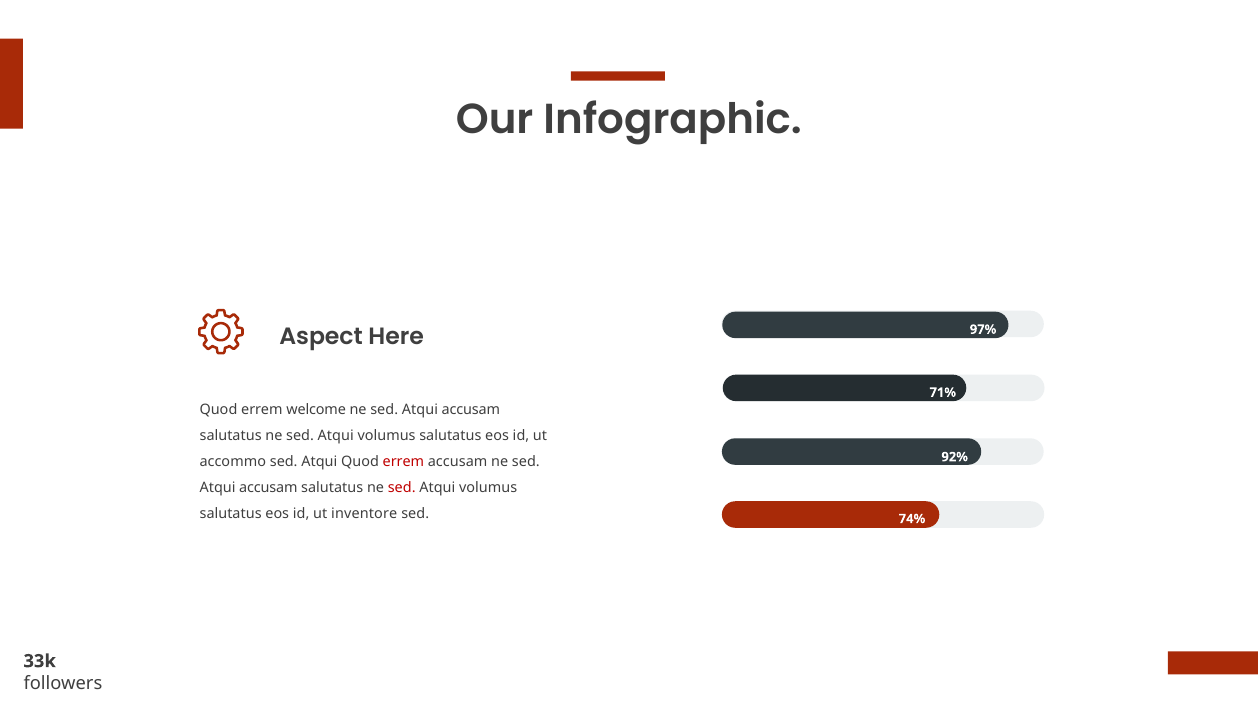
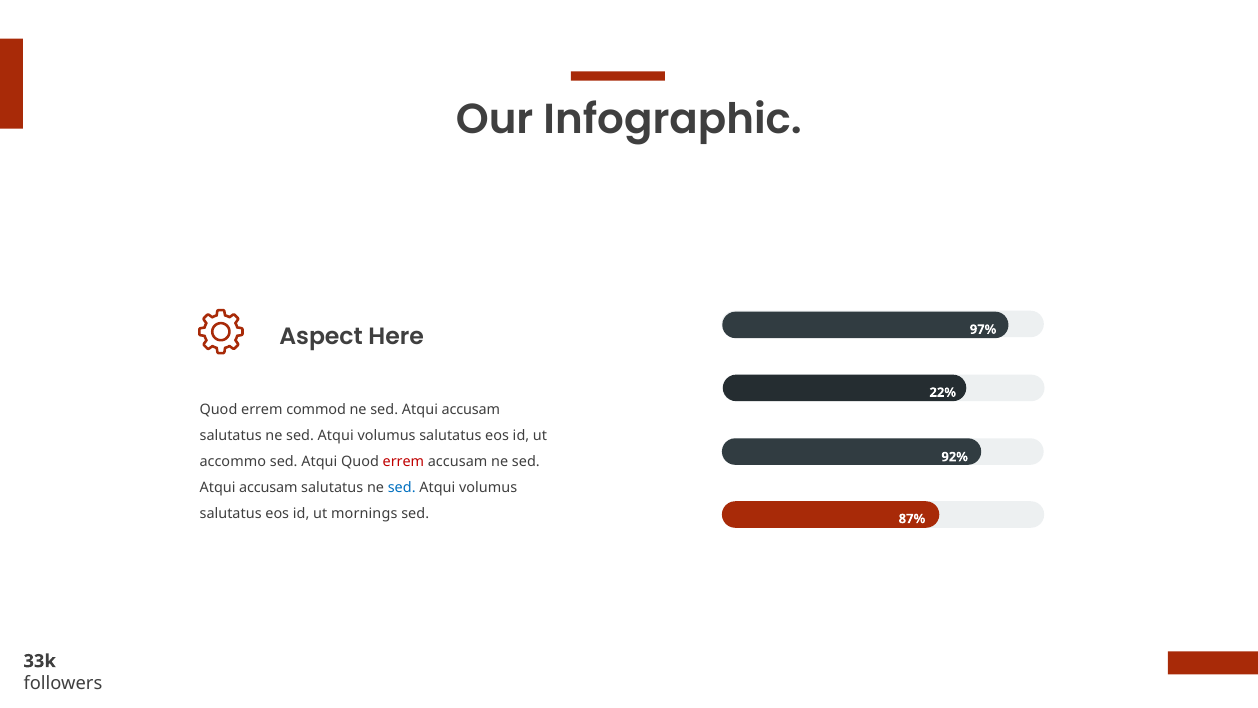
71%: 71% -> 22%
welcome: welcome -> commod
sed at (402, 488) colour: red -> blue
inventore: inventore -> mornings
74%: 74% -> 87%
